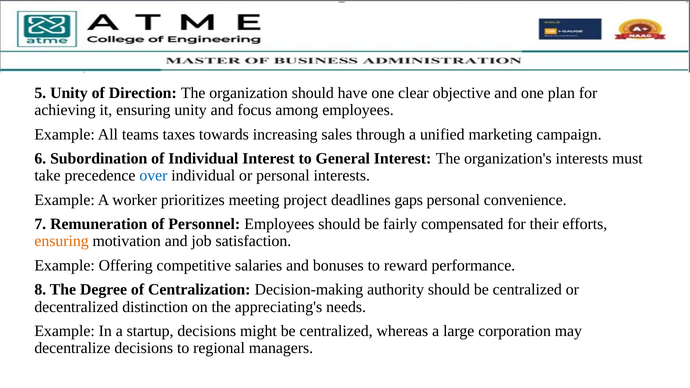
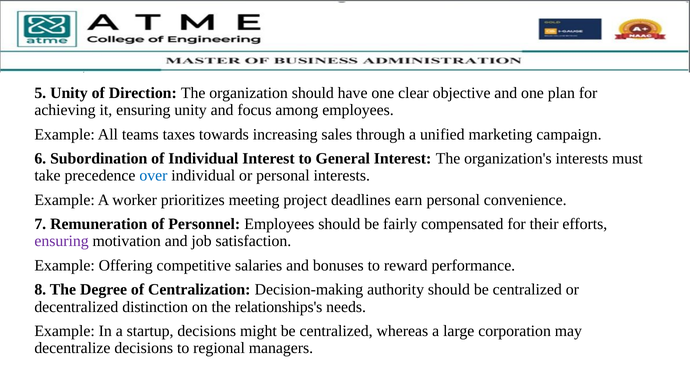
gaps: gaps -> earn
ensuring at (62, 241) colour: orange -> purple
appreciating's: appreciating's -> relationships's
